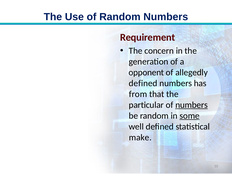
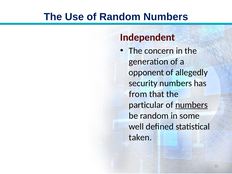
Requirement: Requirement -> Independent
defined at (143, 83): defined -> security
some underline: present -> none
make: make -> taken
